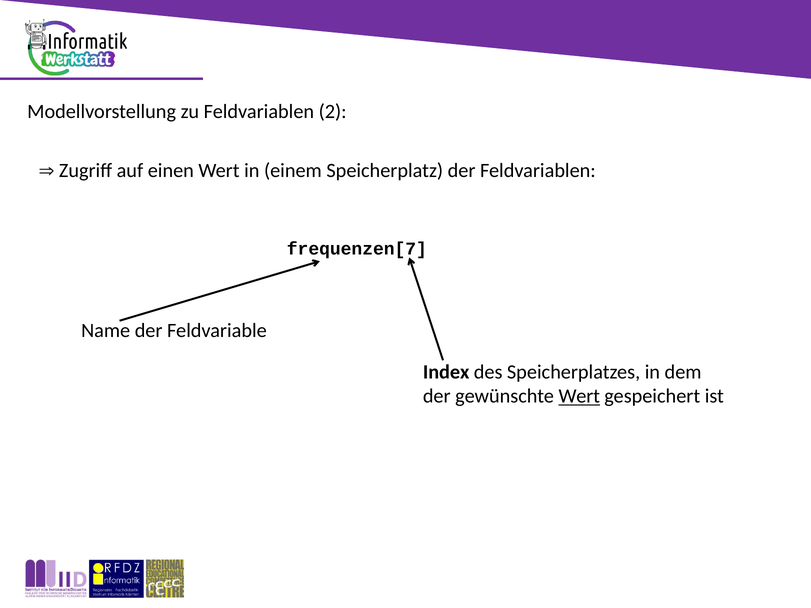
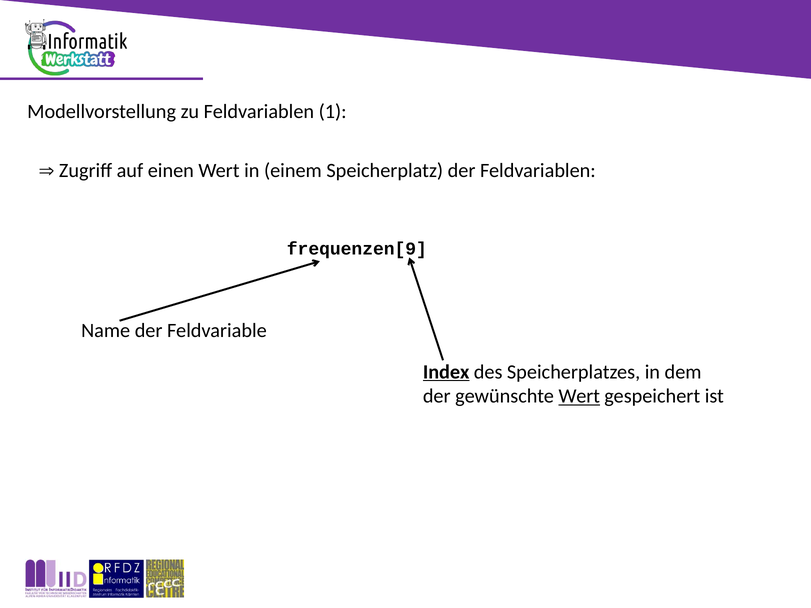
2: 2 -> 1
frequenzen[7: frequenzen[7 -> frequenzen[9
Index underline: none -> present
